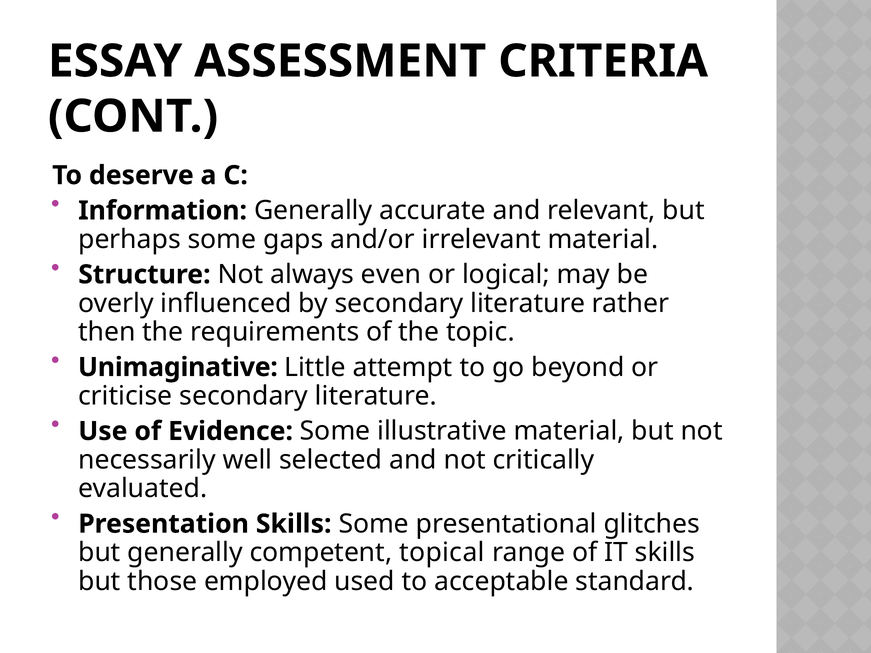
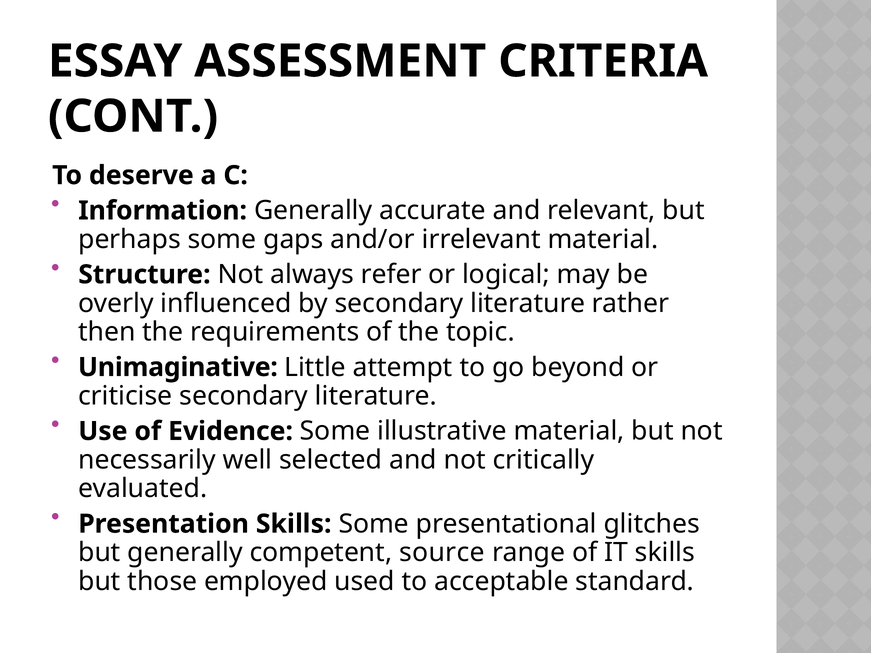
even: even -> refer
topical: topical -> source
